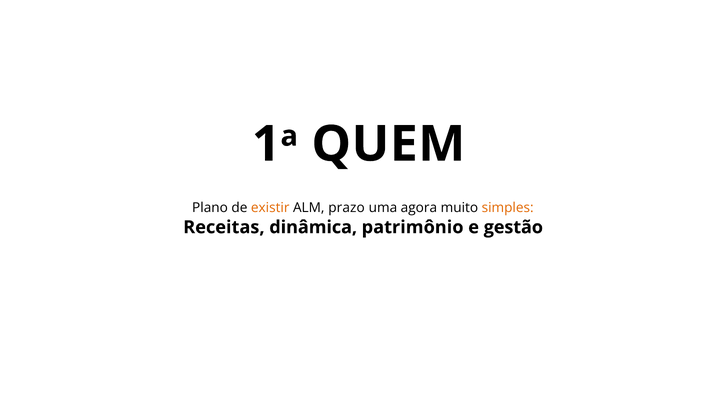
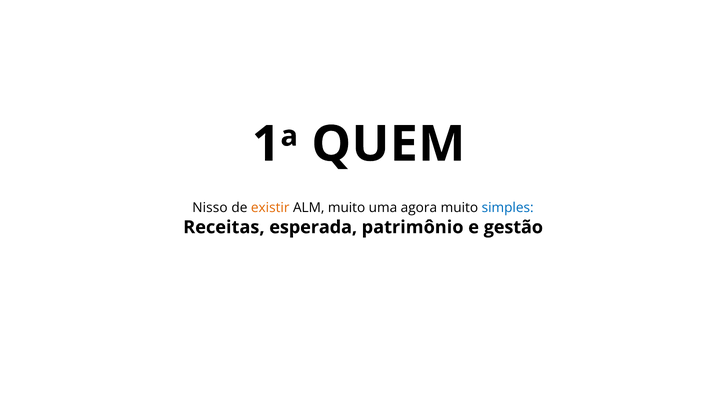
Plano: Plano -> Nisso
ALM prazo: prazo -> muito
simples colour: orange -> blue
dinâmica: dinâmica -> esperada
